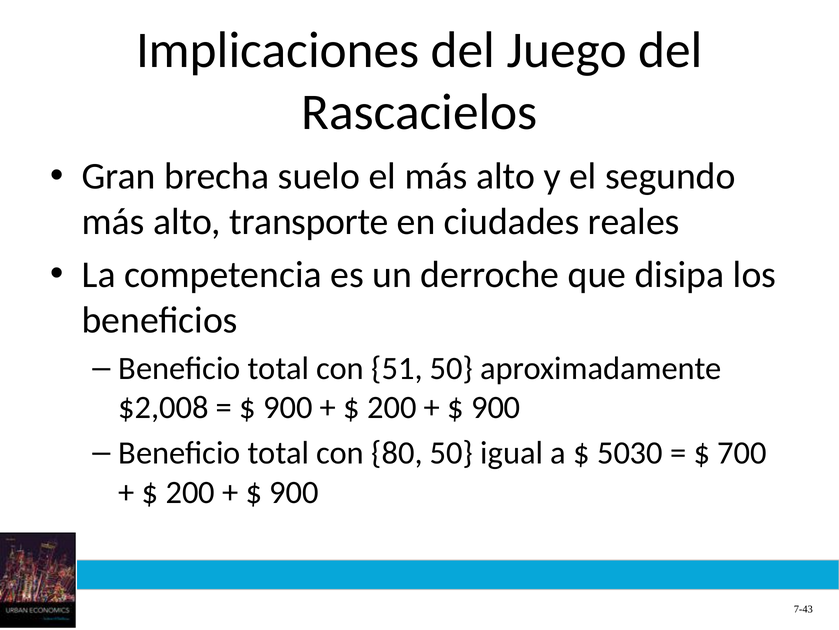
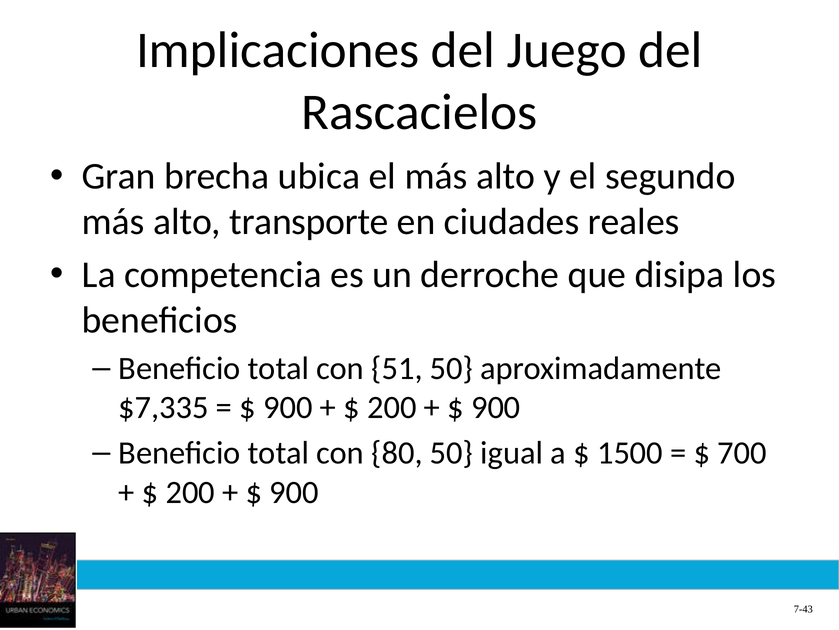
suelo: suelo -> ubica
$2,008: $2,008 -> $7,335
5030: 5030 -> 1500
